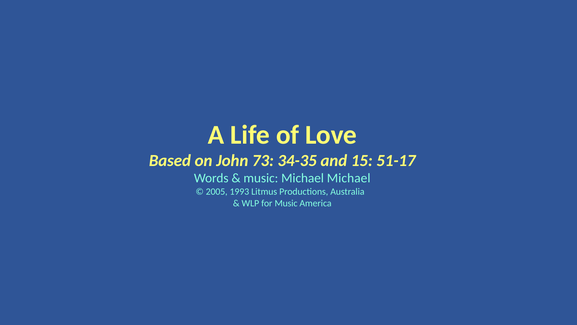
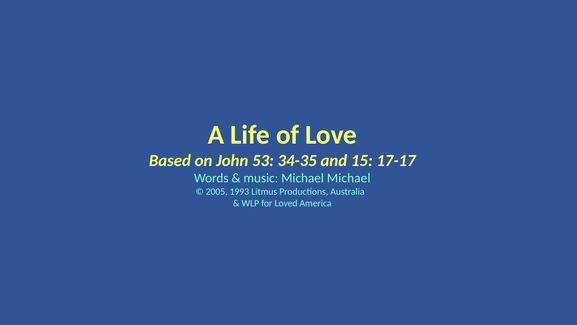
73: 73 -> 53
51-17: 51-17 -> 17-17
for Music: Music -> Loved
